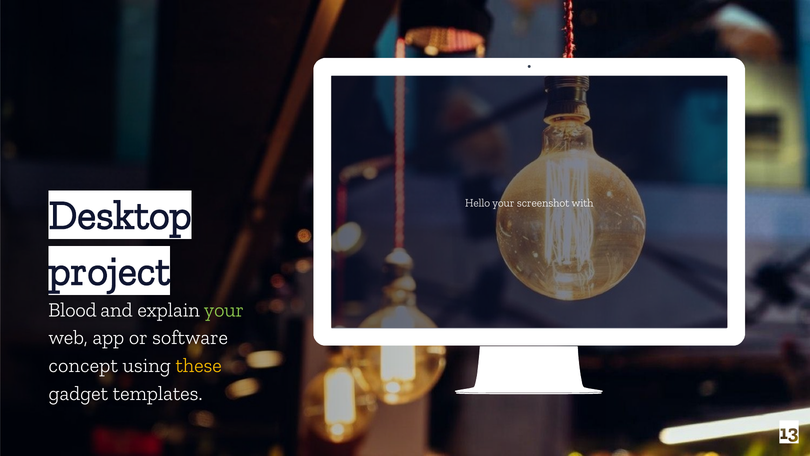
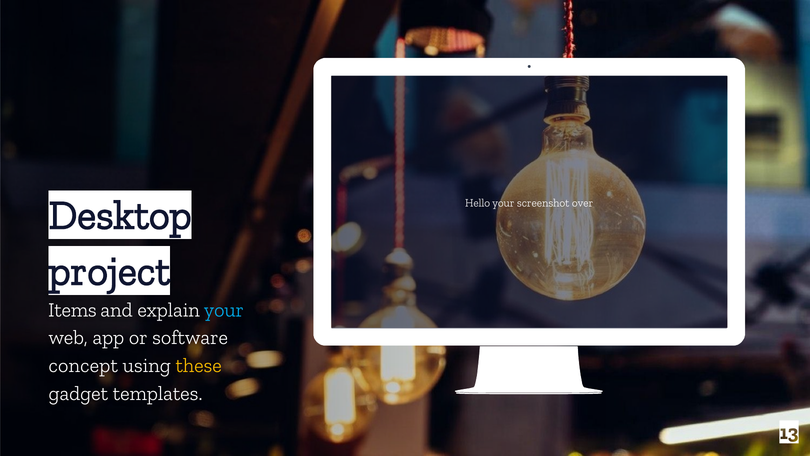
with: with -> over
Blood: Blood -> Items
your at (224, 310) colour: light green -> light blue
